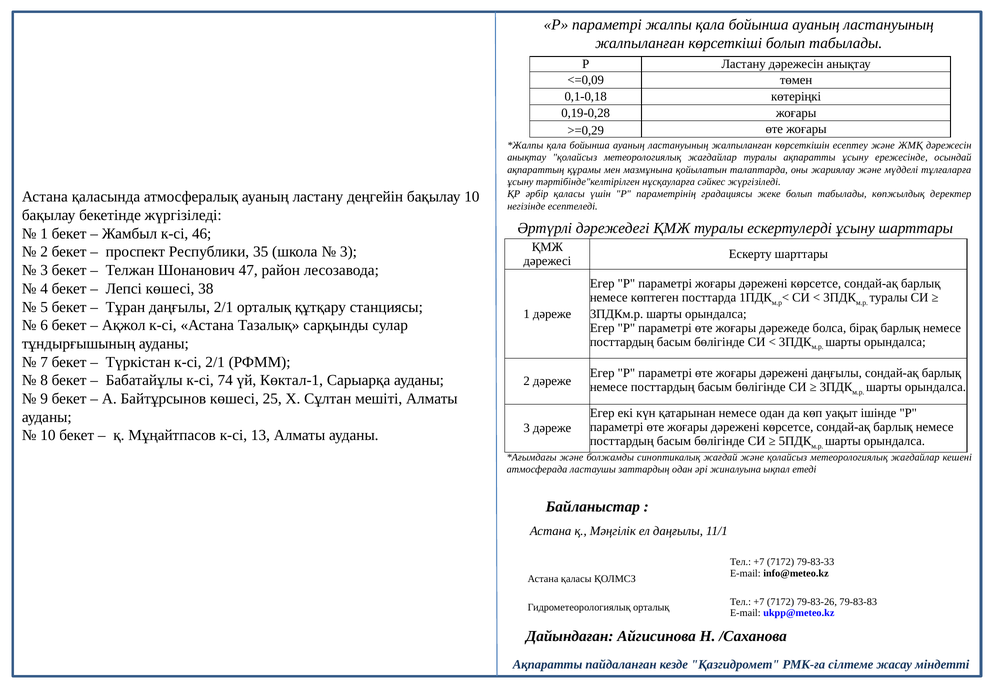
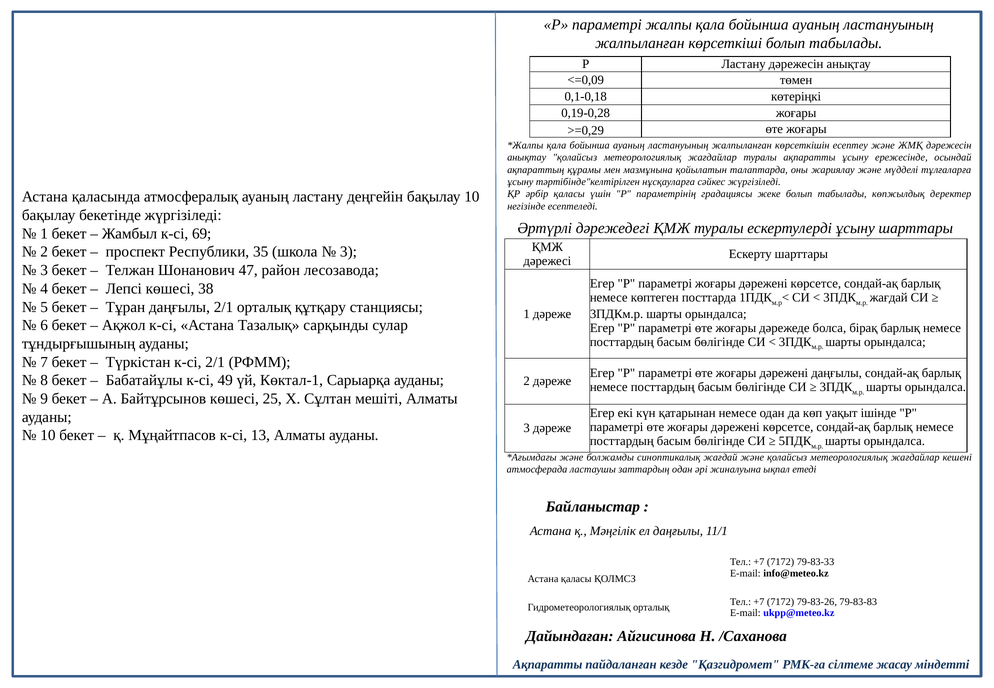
46: 46 -> 69
туралы at (889, 298): туралы -> жағдай
74: 74 -> 49
